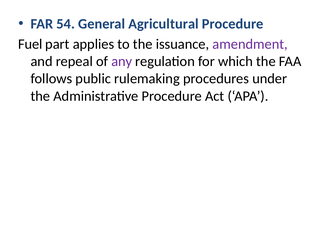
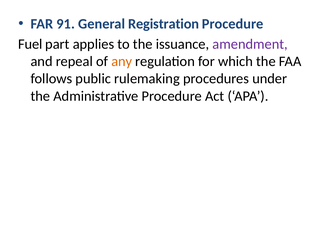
54: 54 -> 91
Agricultural: Agricultural -> Registration
any colour: purple -> orange
